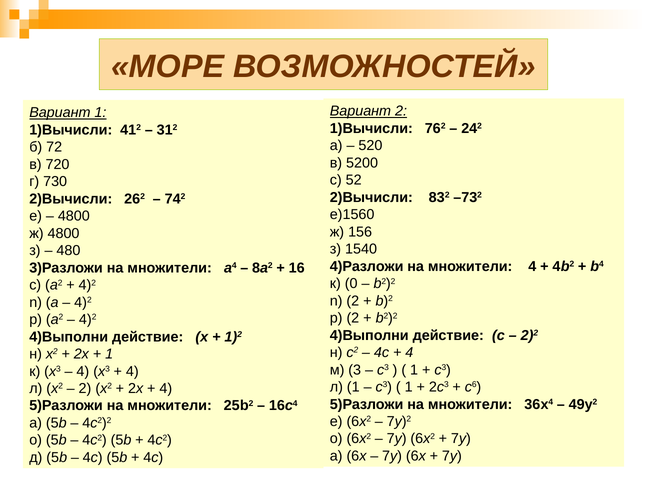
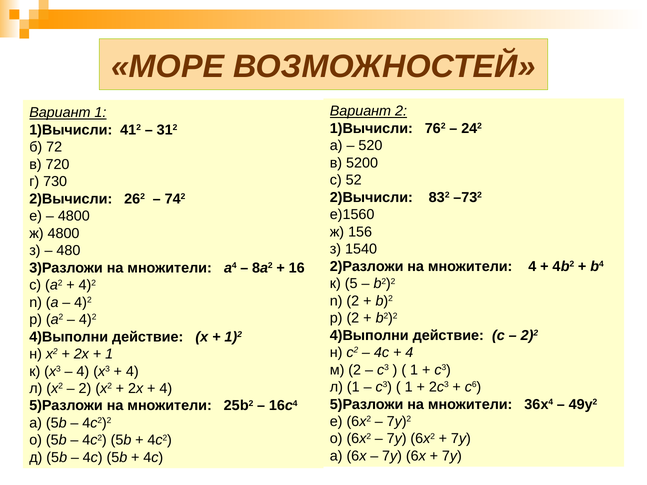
4)Разложи: 4)Разложи -> 2)Разложи
0: 0 -> 5
м 3: 3 -> 2
